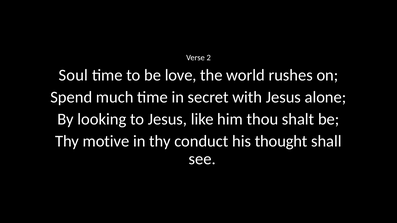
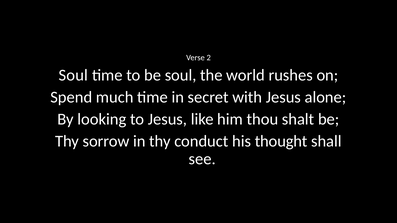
be love: love -> soul
motive: motive -> sorrow
